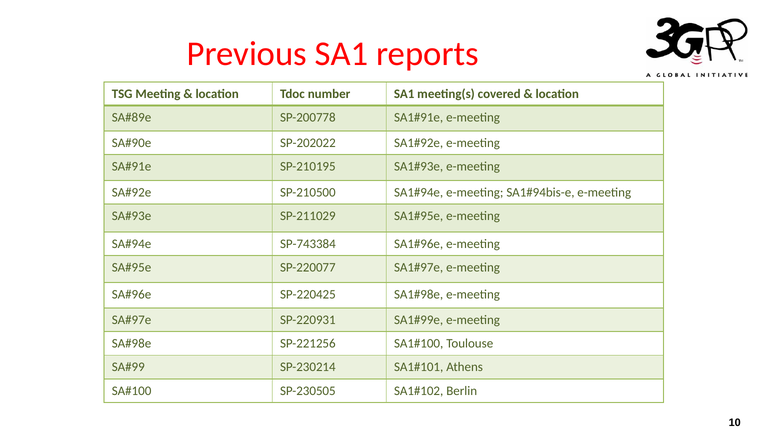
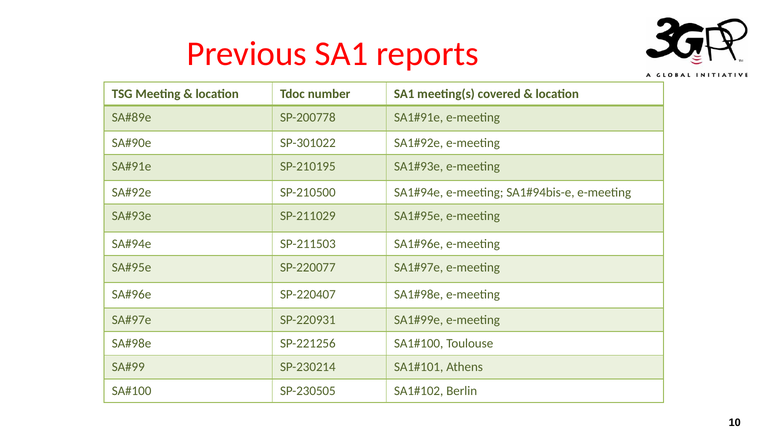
SP-202022: SP-202022 -> SP-301022
SP-743384: SP-743384 -> SP-211503
SP-220425: SP-220425 -> SP-220407
